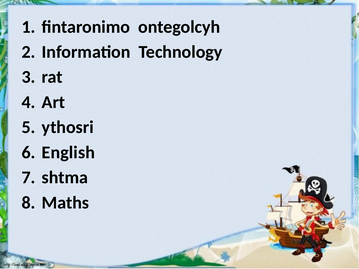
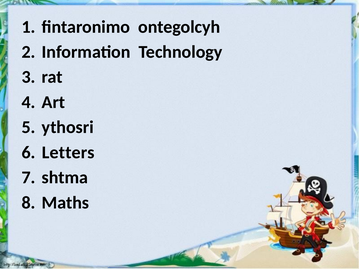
English: English -> Letters
